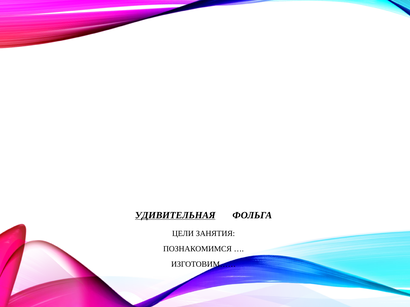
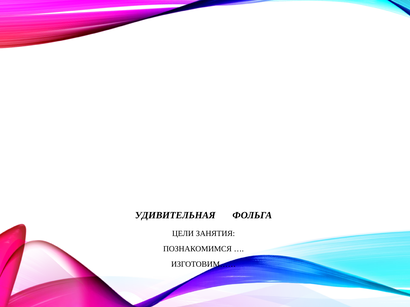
УДИВИТЕЛЬНАЯ underline: present -> none
